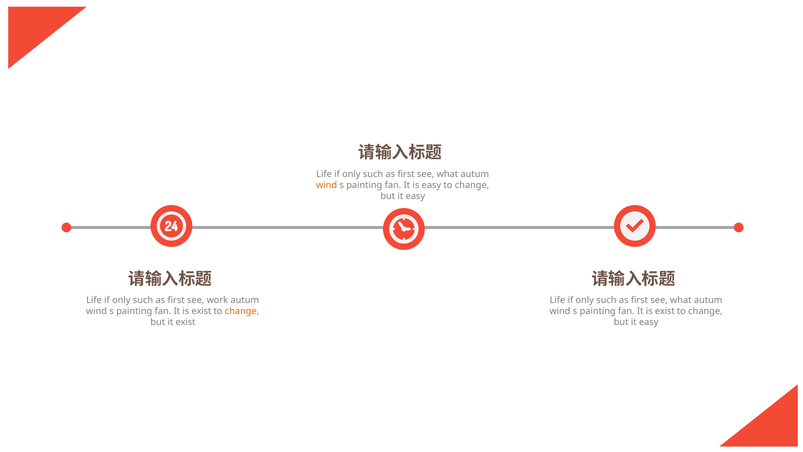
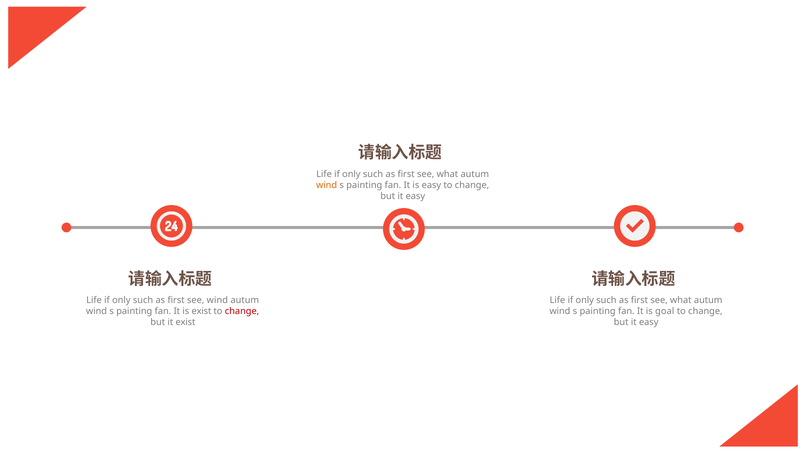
see work: work -> wind
change at (242, 311) colour: orange -> red
exist at (665, 311): exist -> goal
